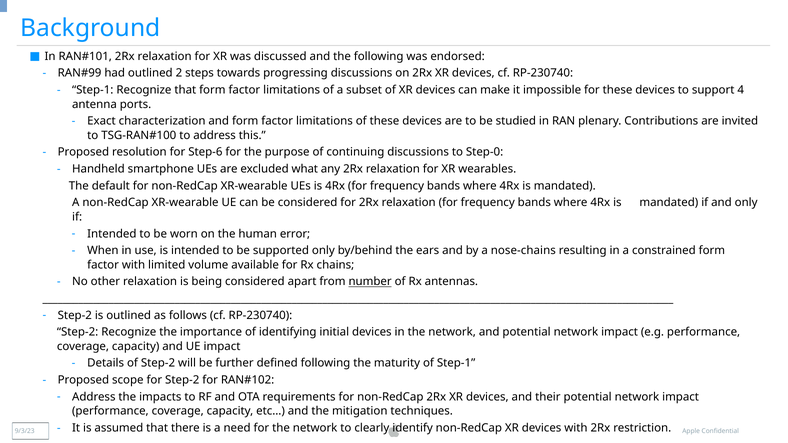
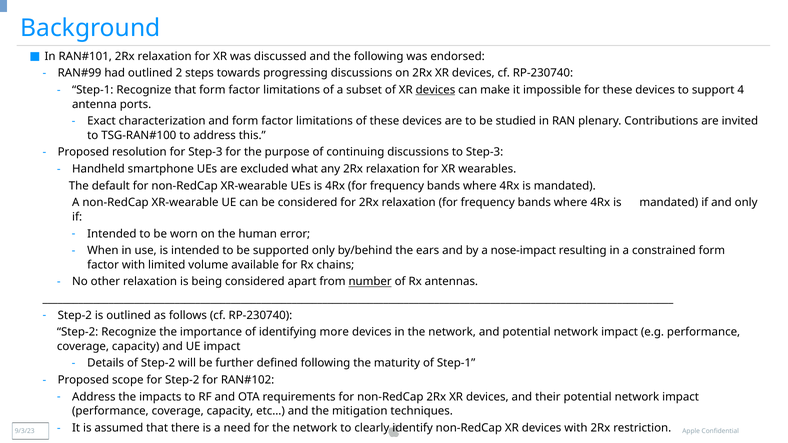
devices at (435, 90) underline: none -> present
for Step-6: Step-6 -> Step-3
to Step-0: Step-0 -> Step-3
nose-chains: nose-chains -> nose-impact
initial: initial -> more
